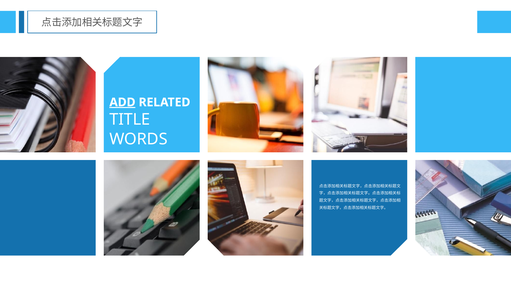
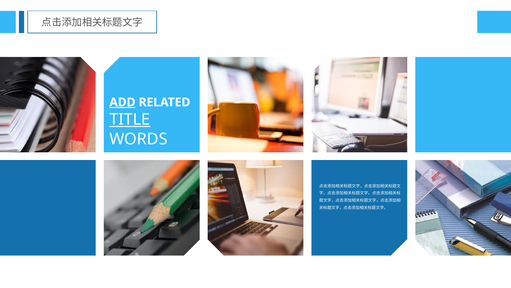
TITLE underline: none -> present
